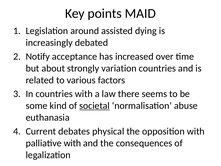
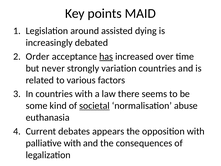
Notify: Notify -> Order
has underline: none -> present
about: about -> never
physical: physical -> appears
